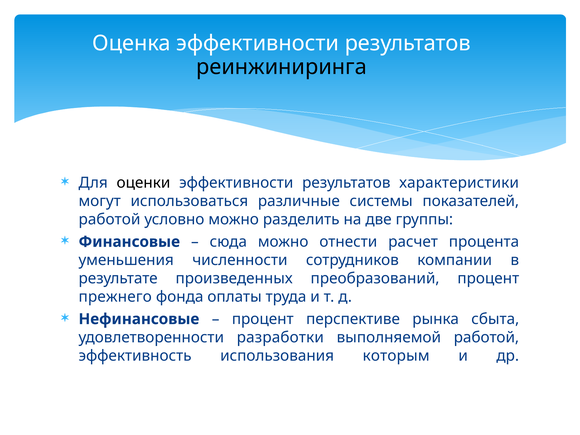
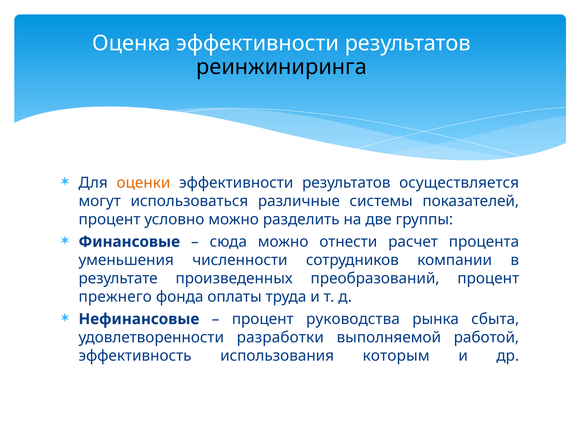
оценки colour: black -> orange
характеристики: характеристики -> осуществляется
работой at (109, 220): работой -> процент
перспективе: перспективе -> руководства
